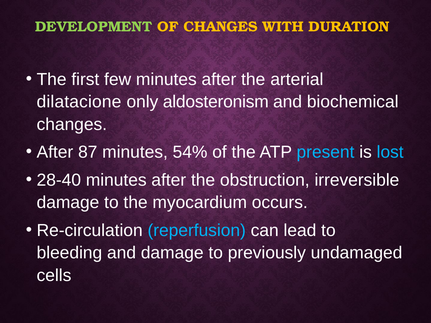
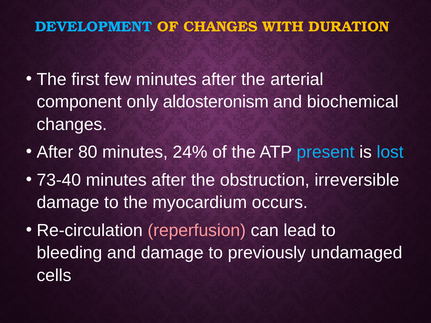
DEVELOPMENT colour: light green -> light blue
dilatacione: dilatacione -> component
87: 87 -> 80
54%: 54% -> 24%
28-40: 28-40 -> 73-40
reperfusion colour: light blue -> pink
